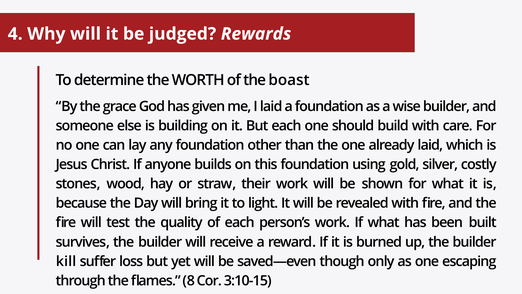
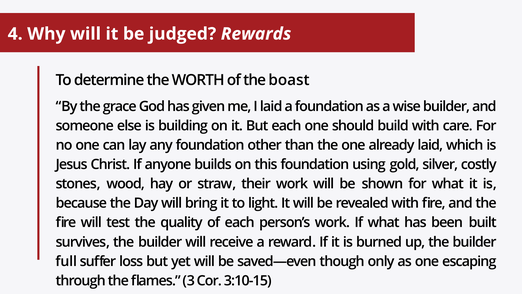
kill: kill -> full
8: 8 -> 3
